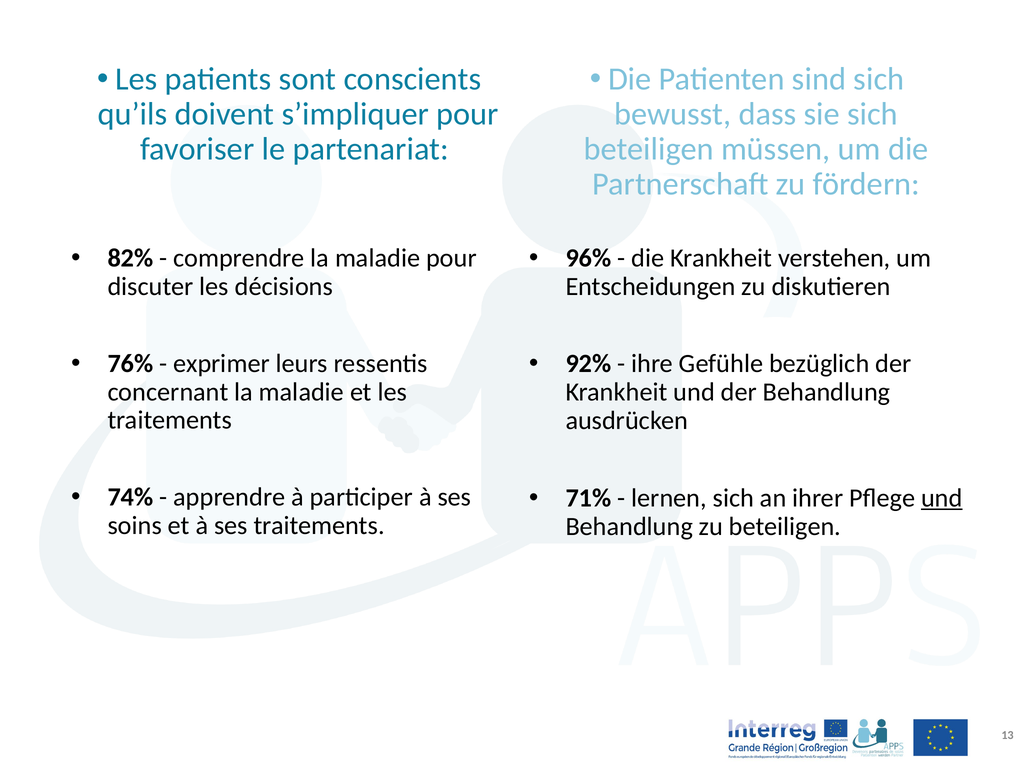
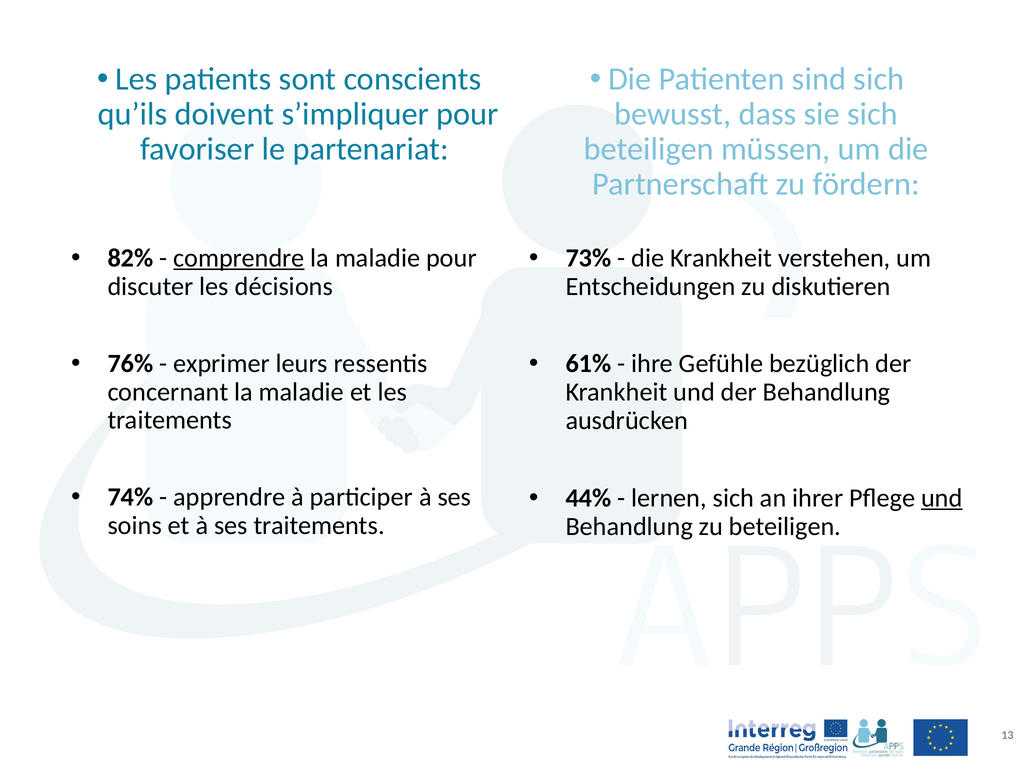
comprendre underline: none -> present
96%: 96% -> 73%
92%: 92% -> 61%
71%: 71% -> 44%
